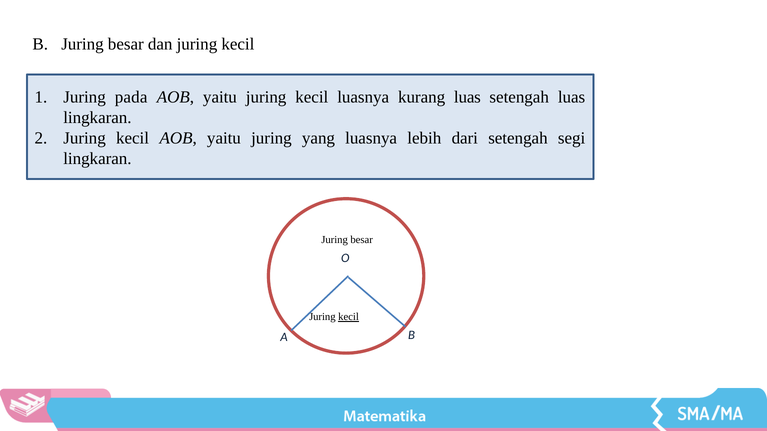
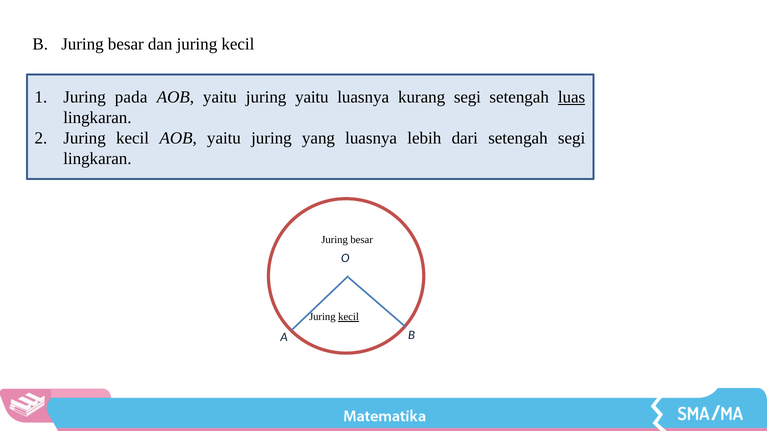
yaitu juring kecil: kecil -> yaitu
kurang luas: luas -> segi
luas at (572, 97) underline: none -> present
